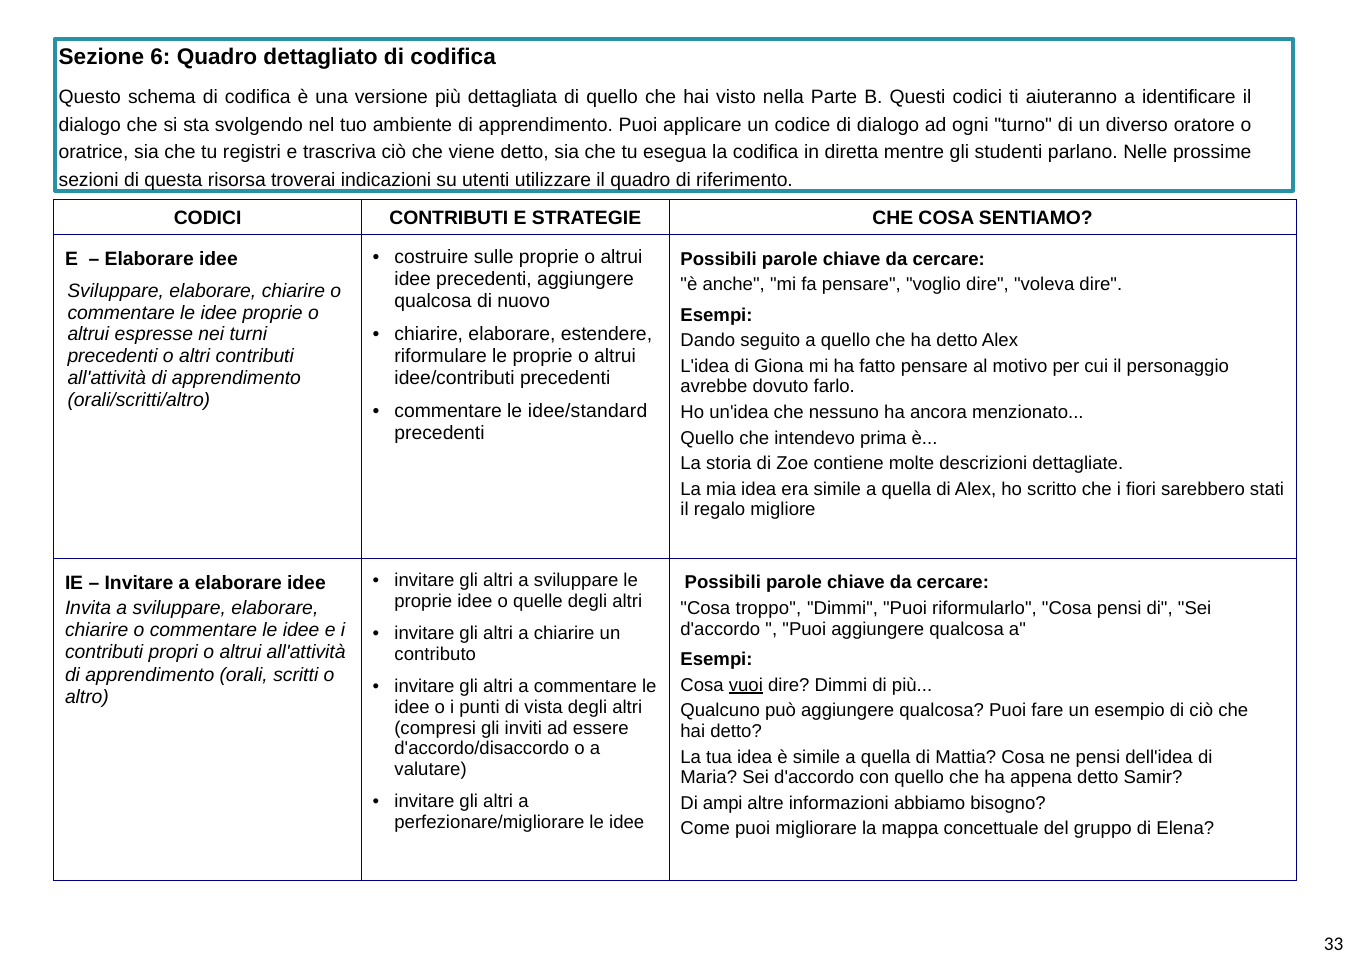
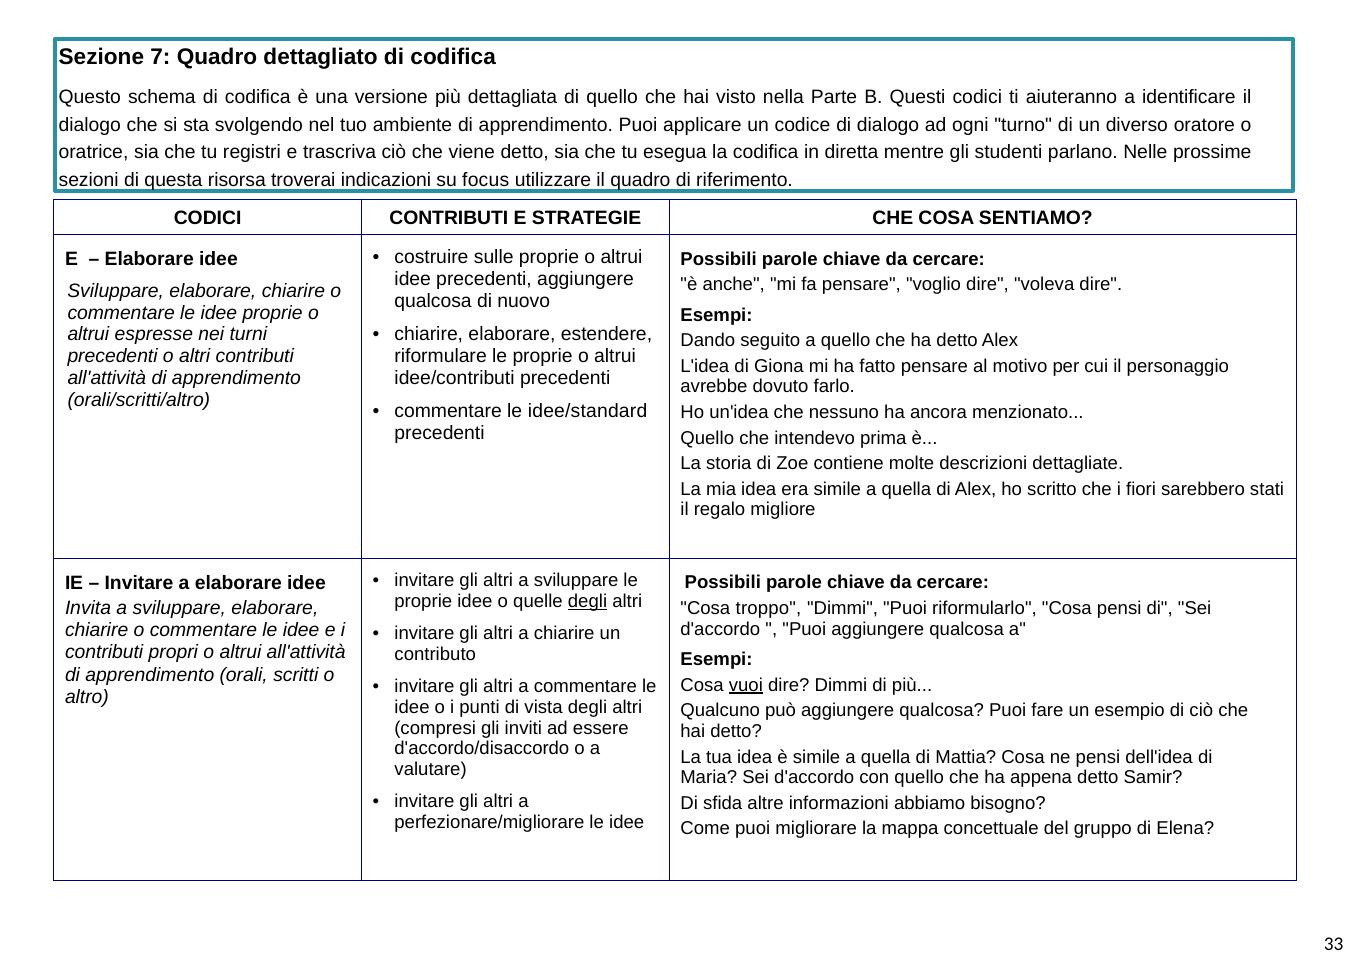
6: 6 -> 7
utenti: utenti -> focus
degli at (588, 601) underline: none -> present
ampi: ampi -> sfida
